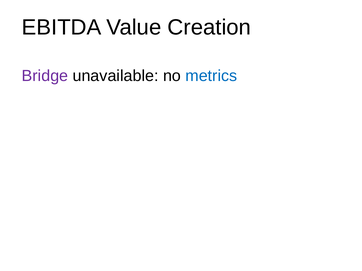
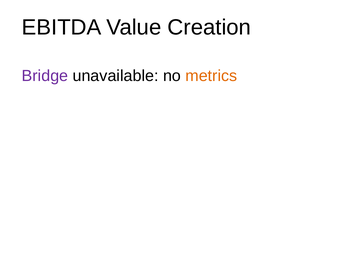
metrics colour: blue -> orange
